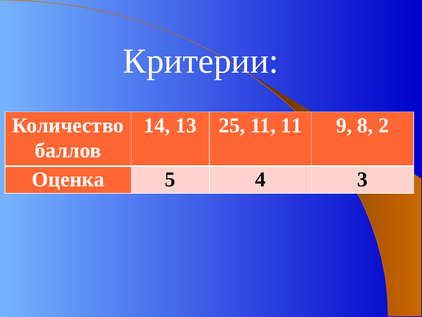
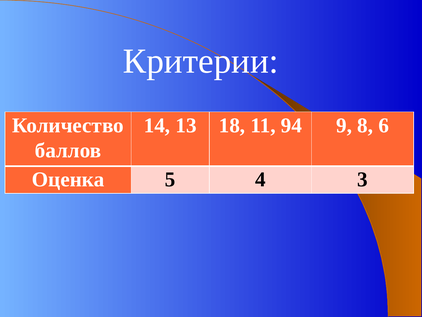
25: 25 -> 18
11 11: 11 -> 94
2: 2 -> 6
